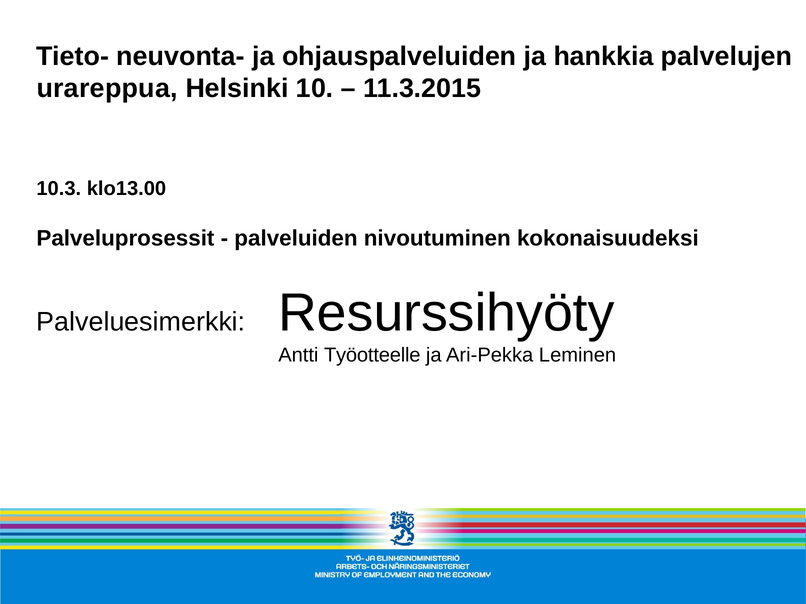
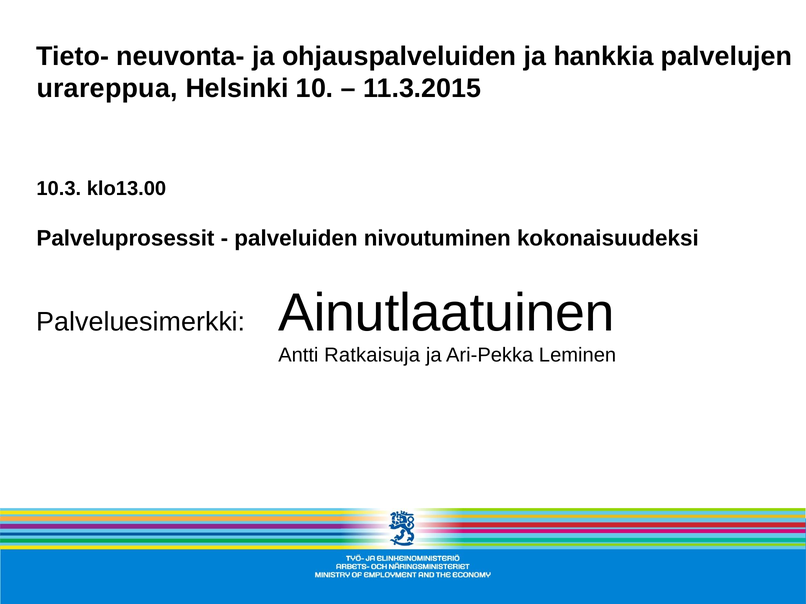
Resurssihyöty: Resurssihyöty -> Ainutlaatuinen
Työotteelle: Työotteelle -> Ratkaisuja
